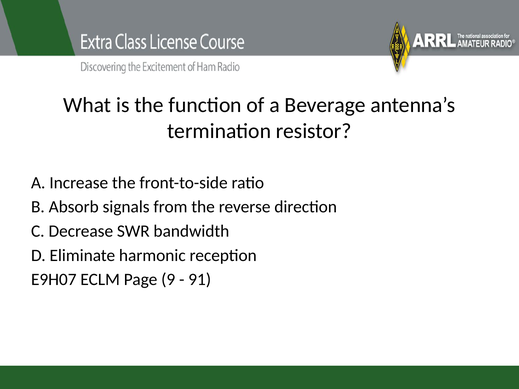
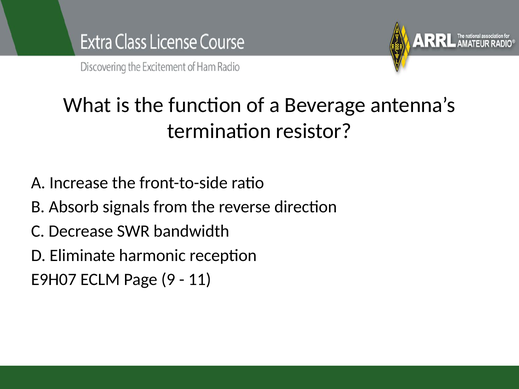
91: 91 -> 11
